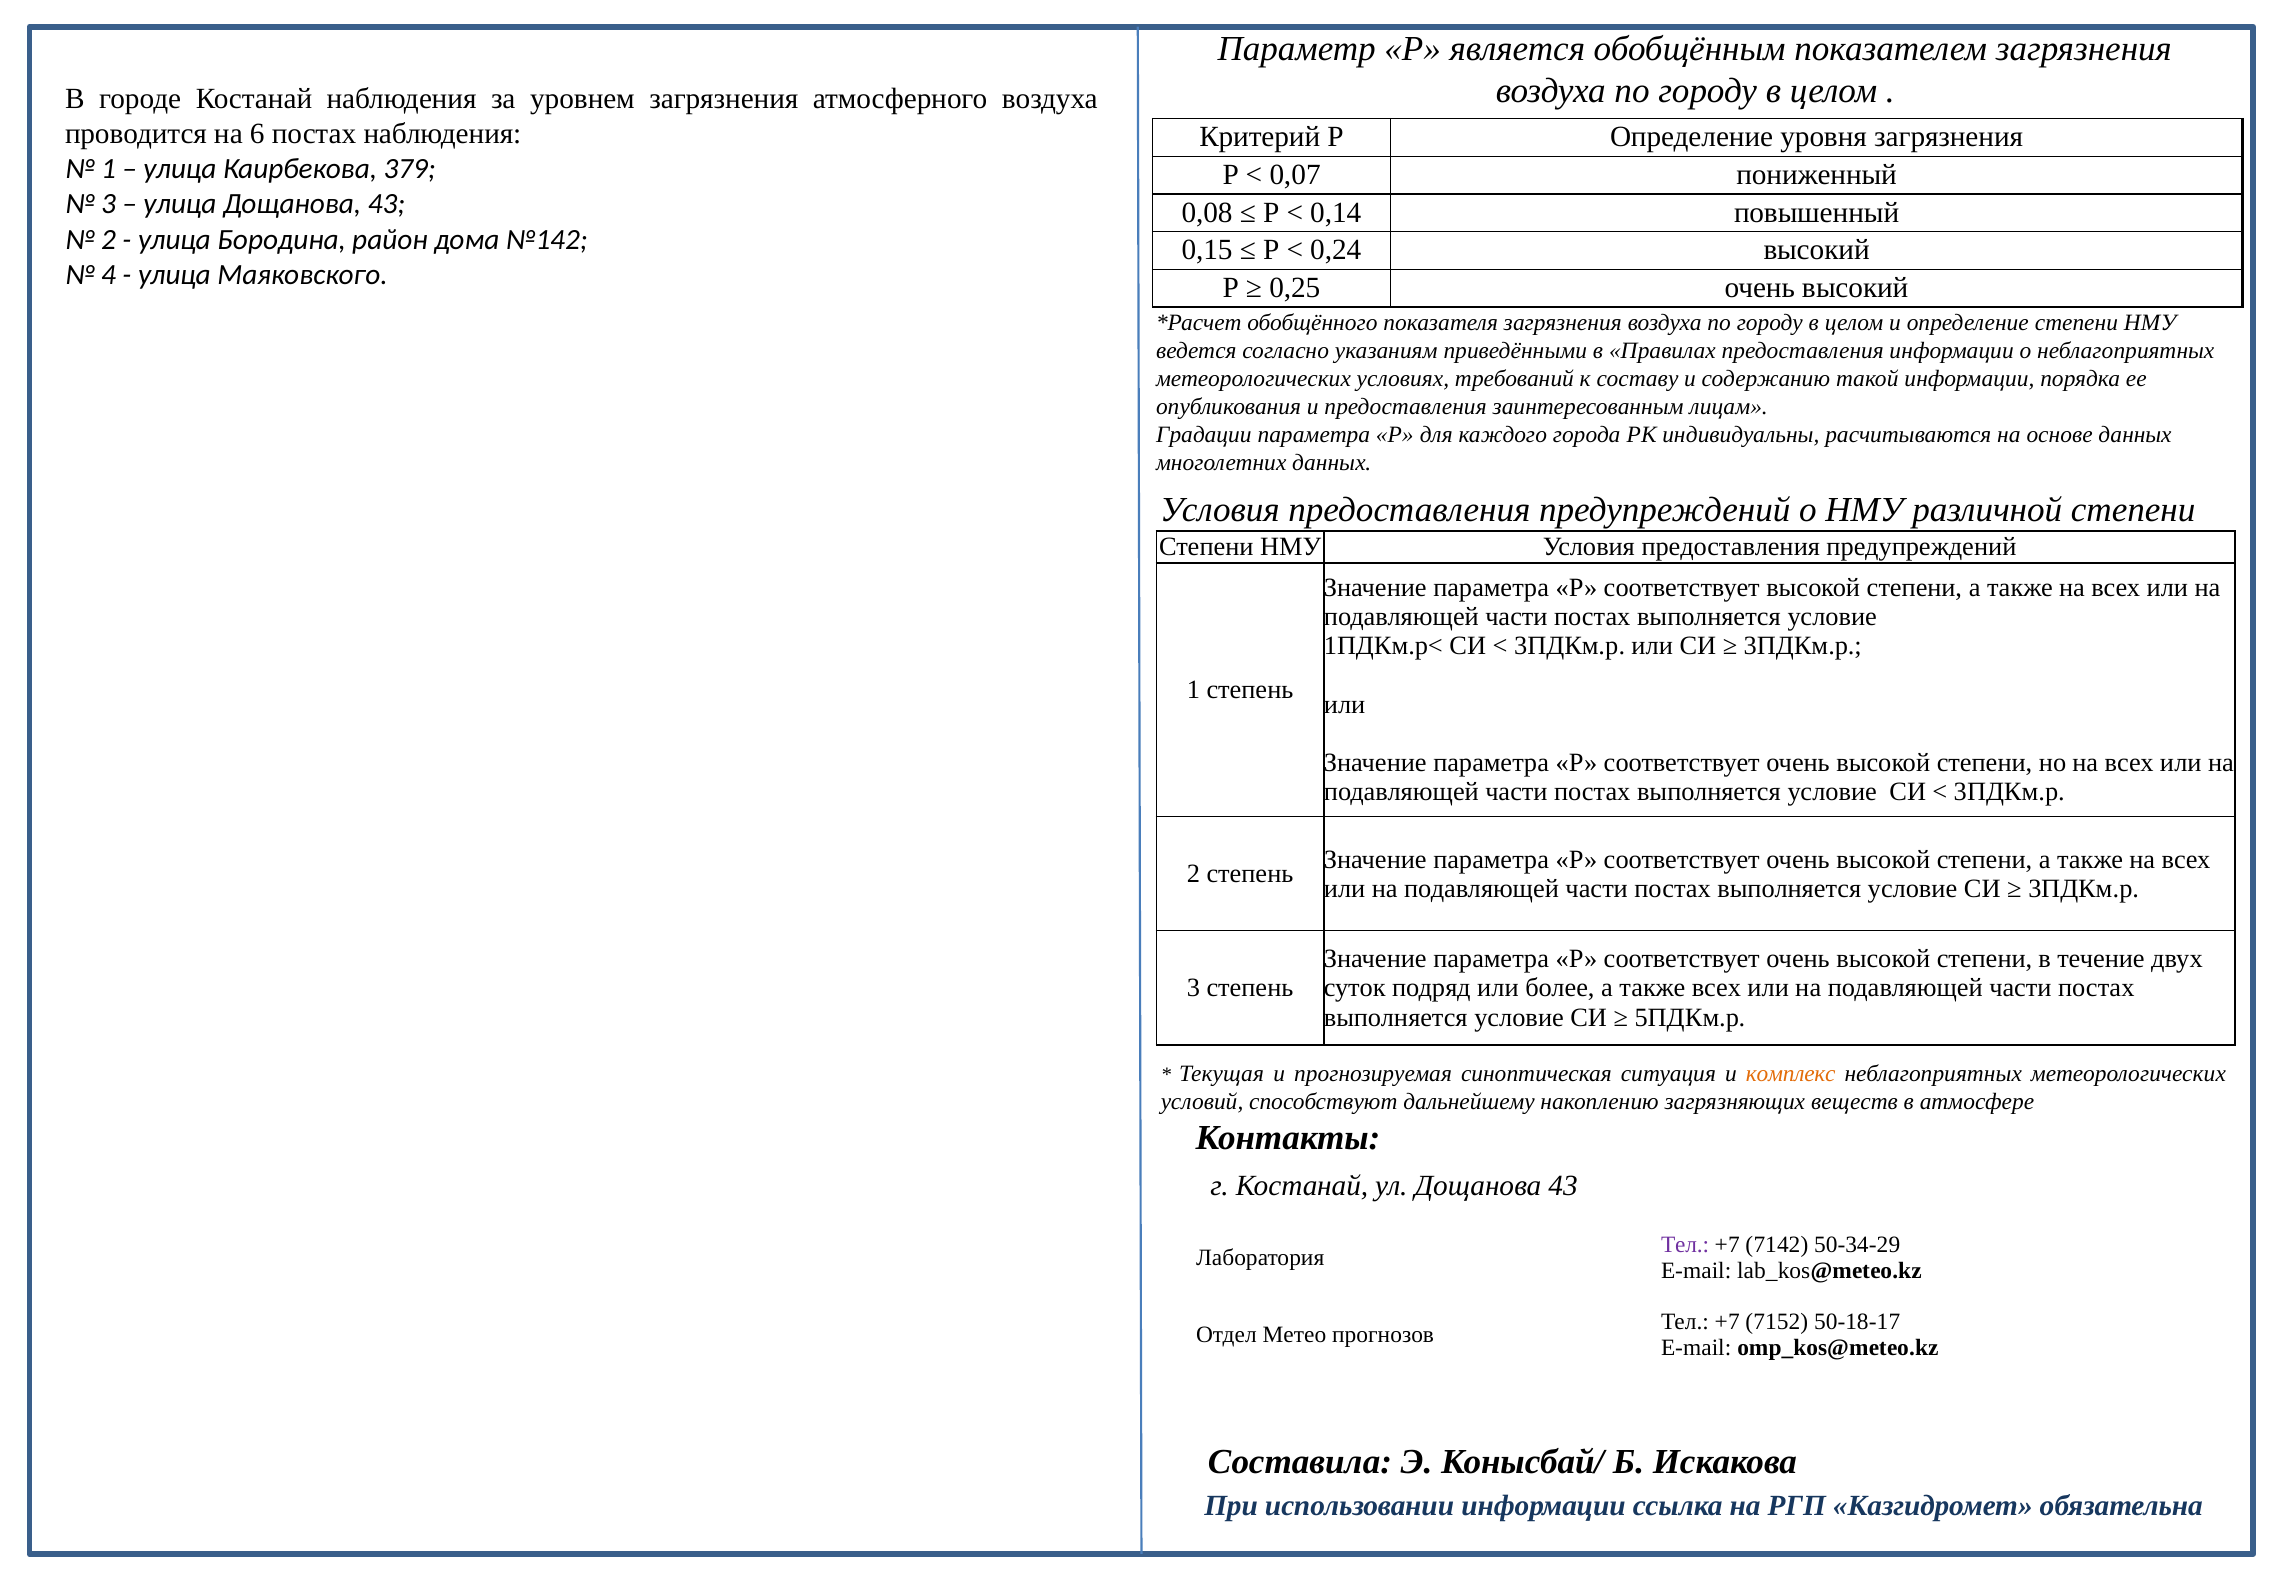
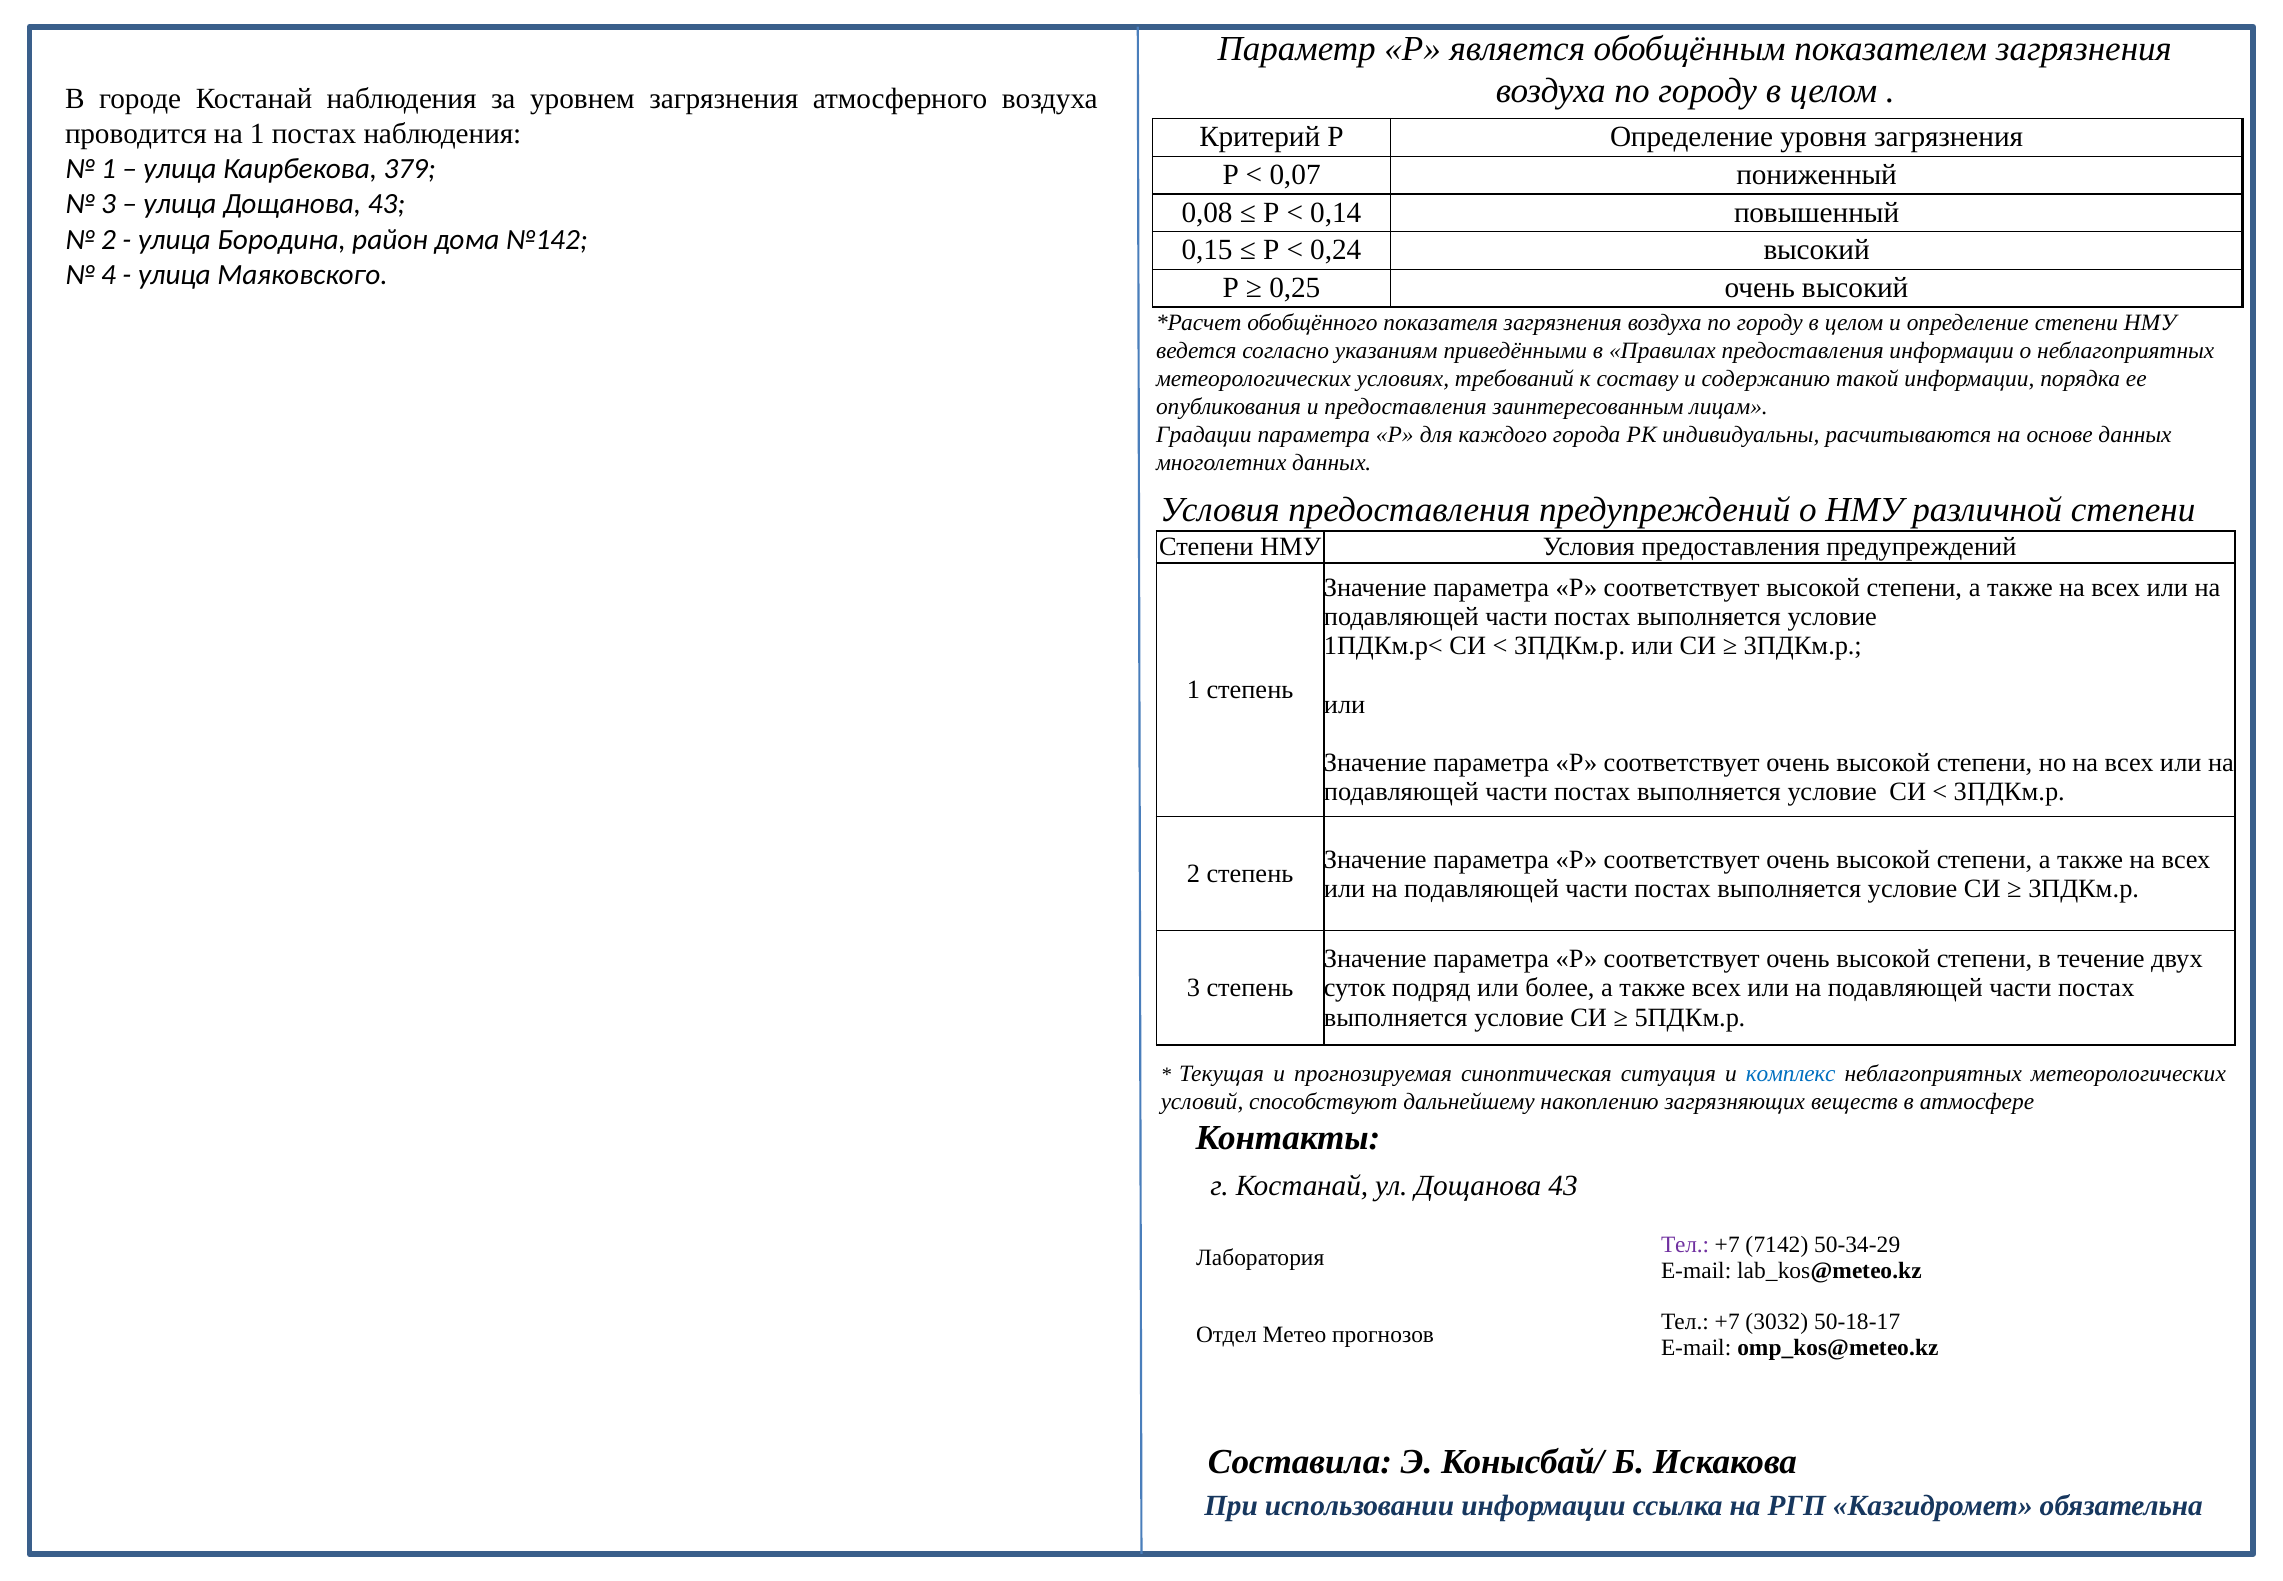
на 6: 6 -> 1
комплекс colour: orange -> blue
7152: 7152 -> 3032
